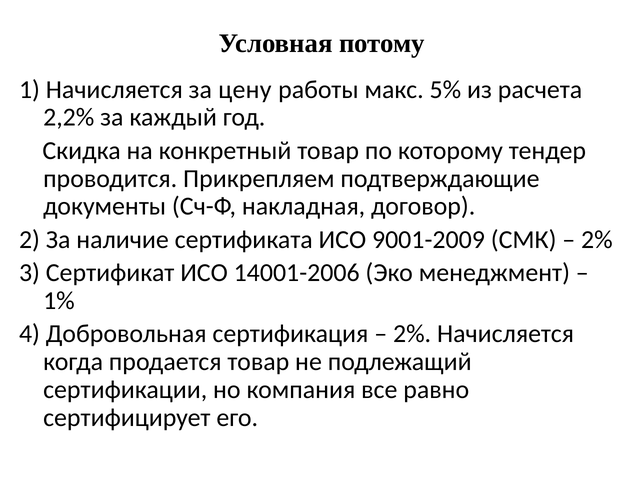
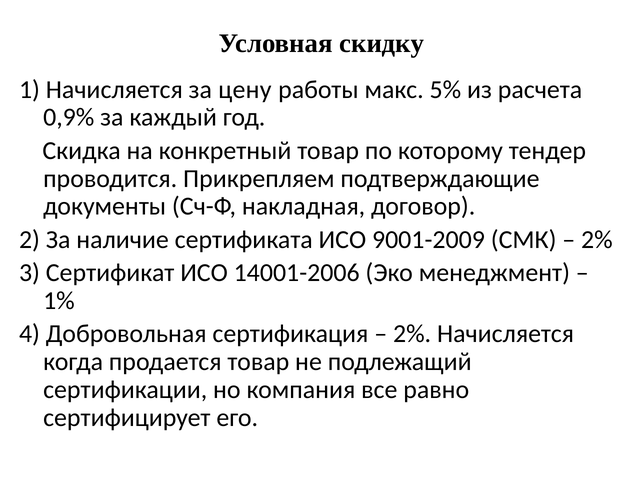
потому: потому -> скидку
2,2%: 2,2% -> 0,9%
